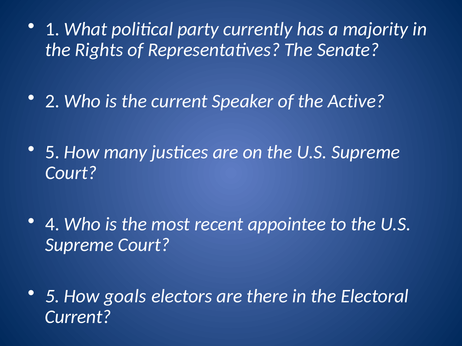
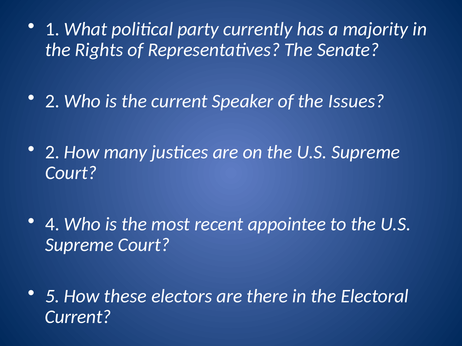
Active: Active -> Issues
5 at (52, 152): 5 -> 2
goals: goals -> these
